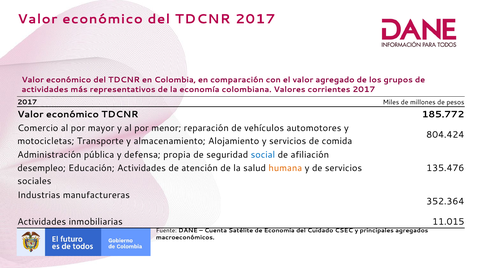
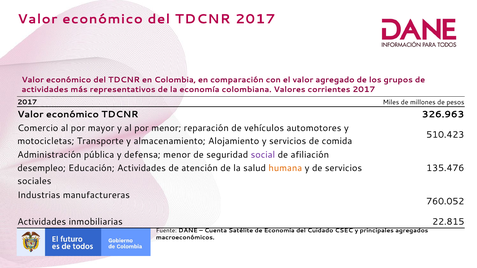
185.772: 185.772 -> 326.963
804.424: 804.424 -> 510.423
defensa propia: propia -> menor
social colour: blue -> purple
352.364: 352.364 -> 760.052
11.015: 11.015 -> 22.815
